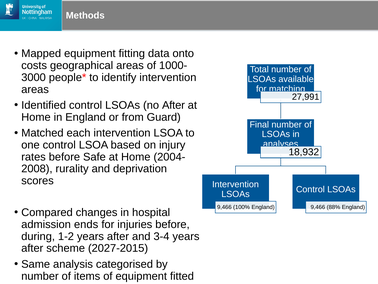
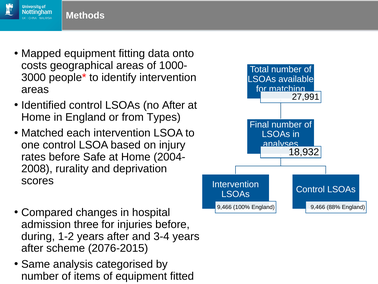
Guard: Guard -> Types
ends: ends -> three
2027-2015: 2027-2015 -> 2076-2015
